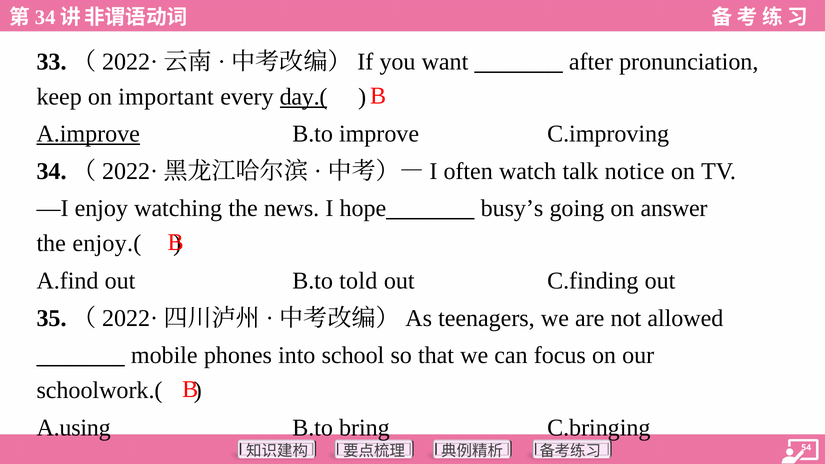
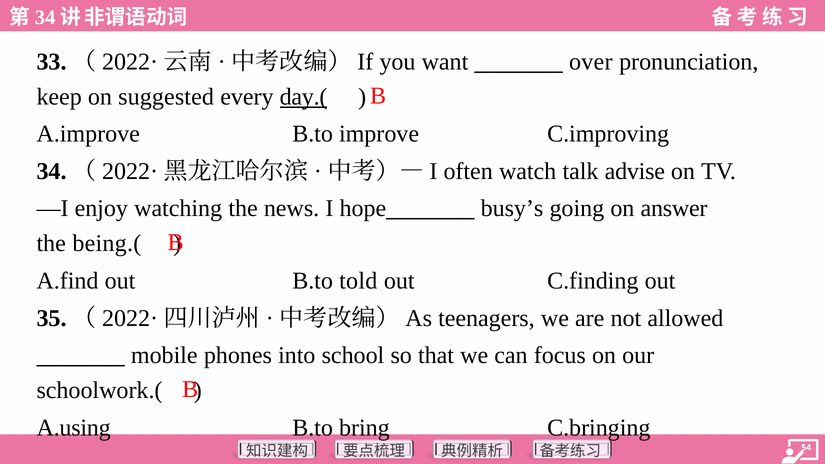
after: after -> over
important: important -> suggested
A.improve underline: present -> none
notice: notice -> advise
enjoy.(: enjoy.( -> being.(
